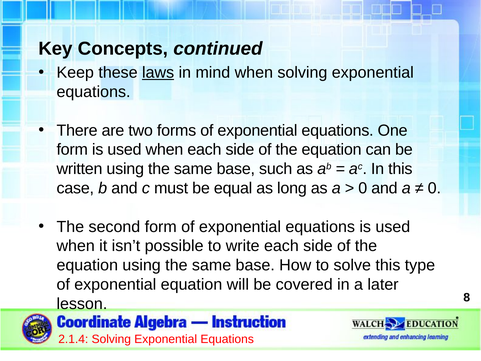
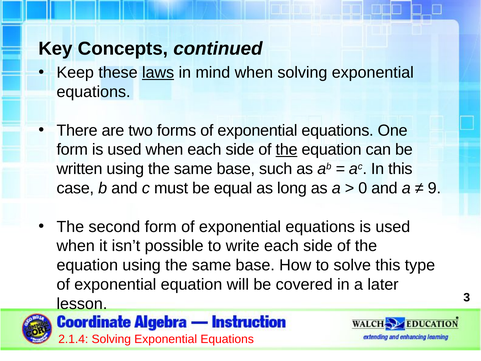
the at (287, 150) underline: none -> present
0 at (434, 188): 0 -> 9
8: 8 -> 3
